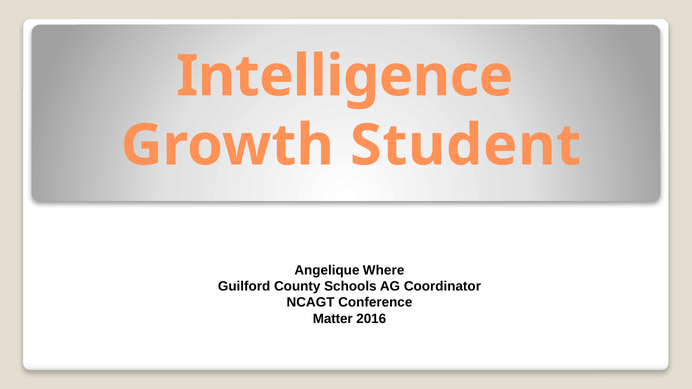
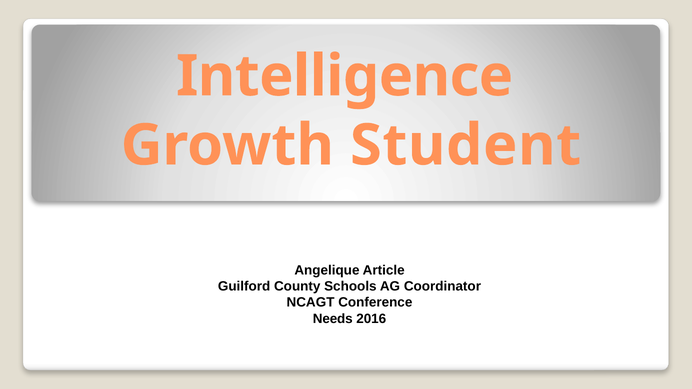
Where: Where -> Article
Matter: Matter -> Needs
